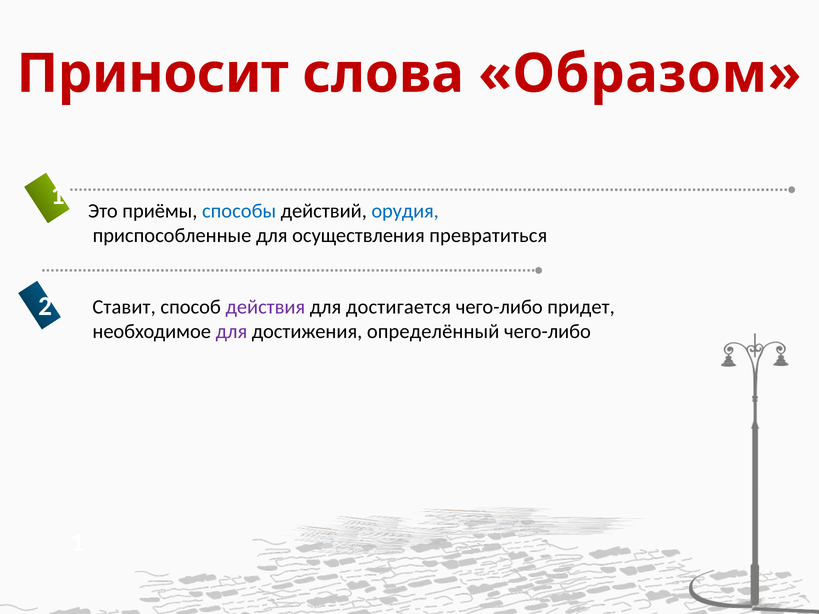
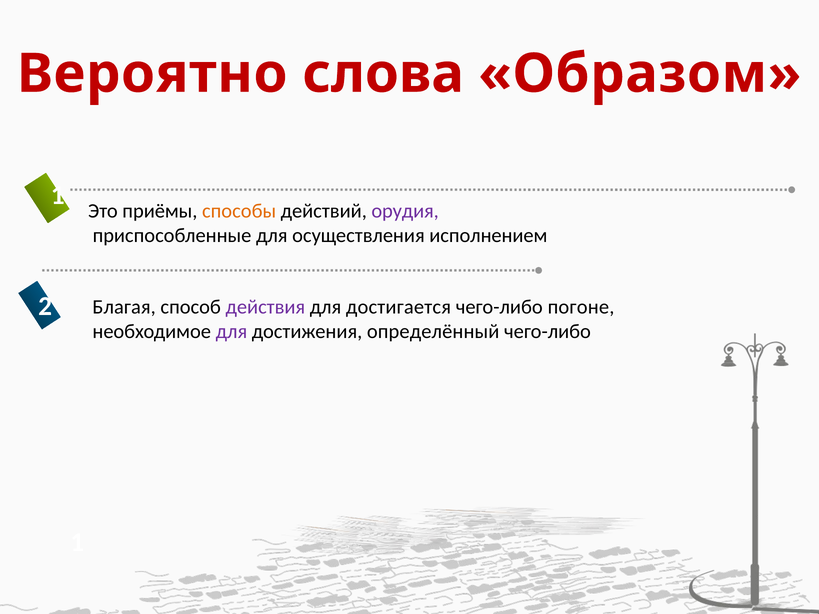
Приносит: Приносит -> Вероятно
способы colour: blue -> orange
орудия colour: blue -> purple
превратиться: превратиться -> исполнением
Ставит: Ставит -> Благая
придет: придет -> погоне
